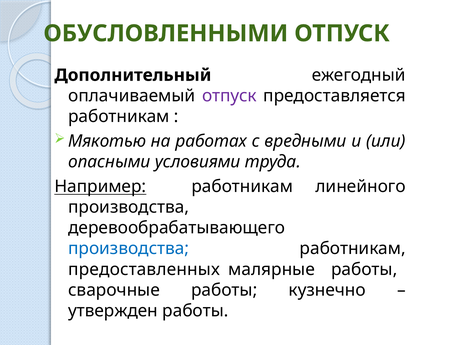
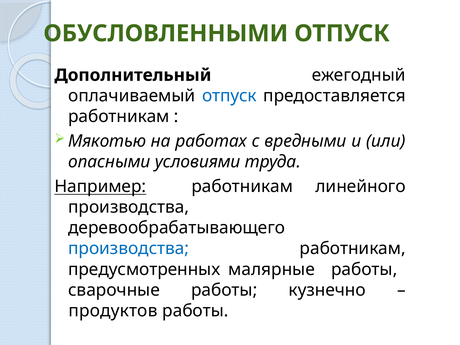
отпуск at (229, 96) colour: purple -> blue
предоставленных: предоставленных -> предусмотренных
утвержден: утвержден -> продуктов
